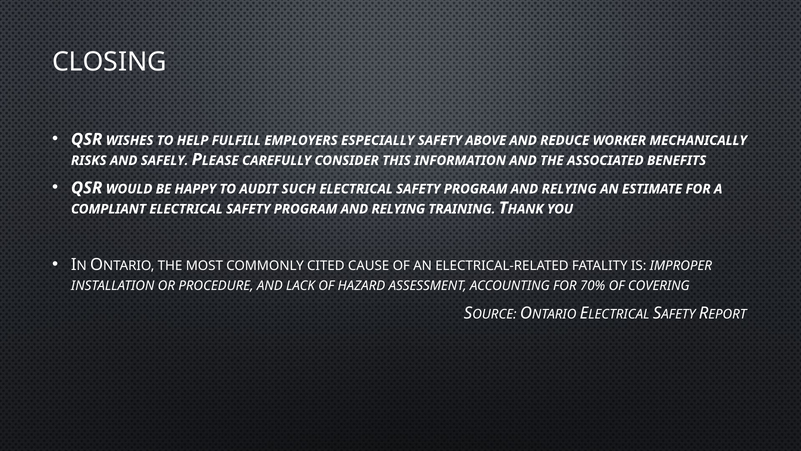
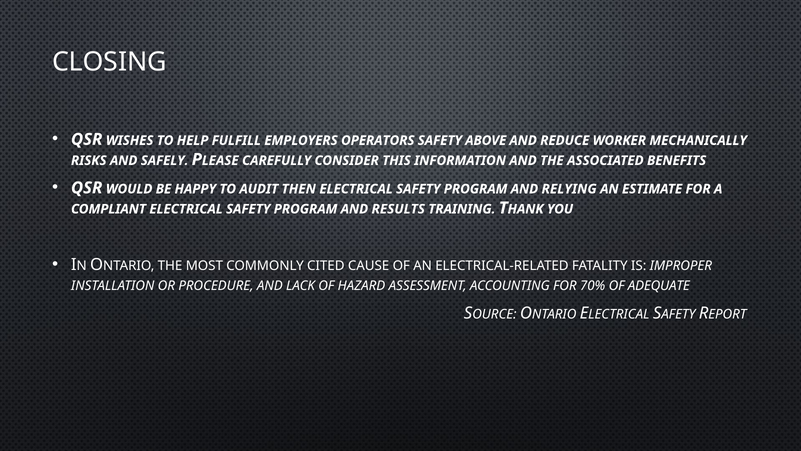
ESPECIALLY: ESPECIALLY -> OPERATORS
SUCH: SUCH -> THEN
RELYING at (398, 209): RELYING -> RESULTS
COVERING: COVERING -> ADEQUATE
